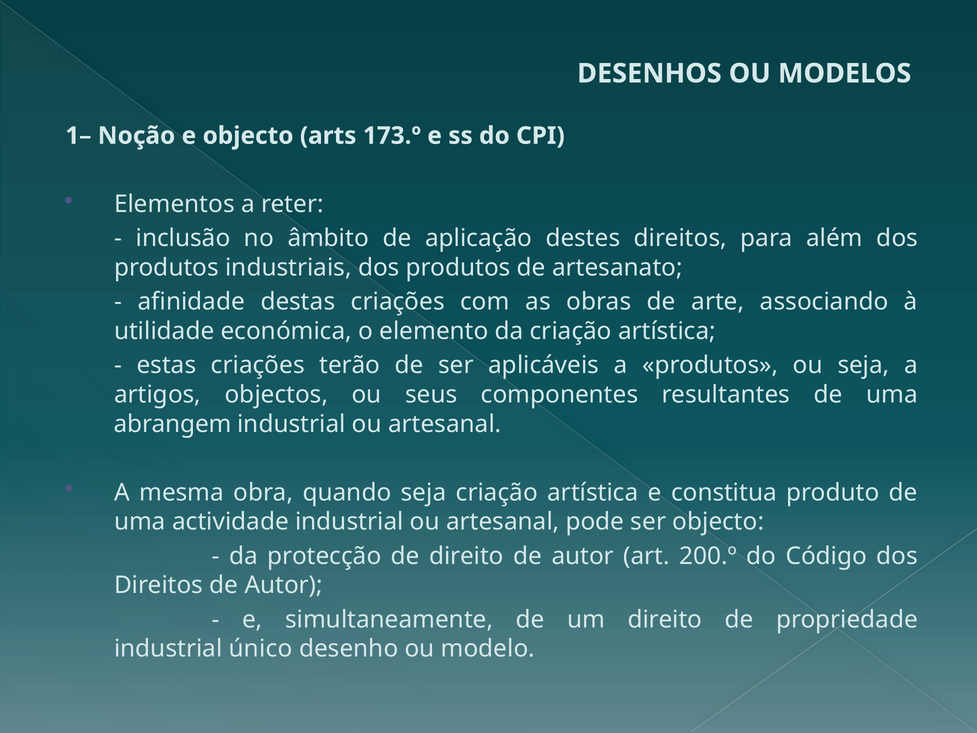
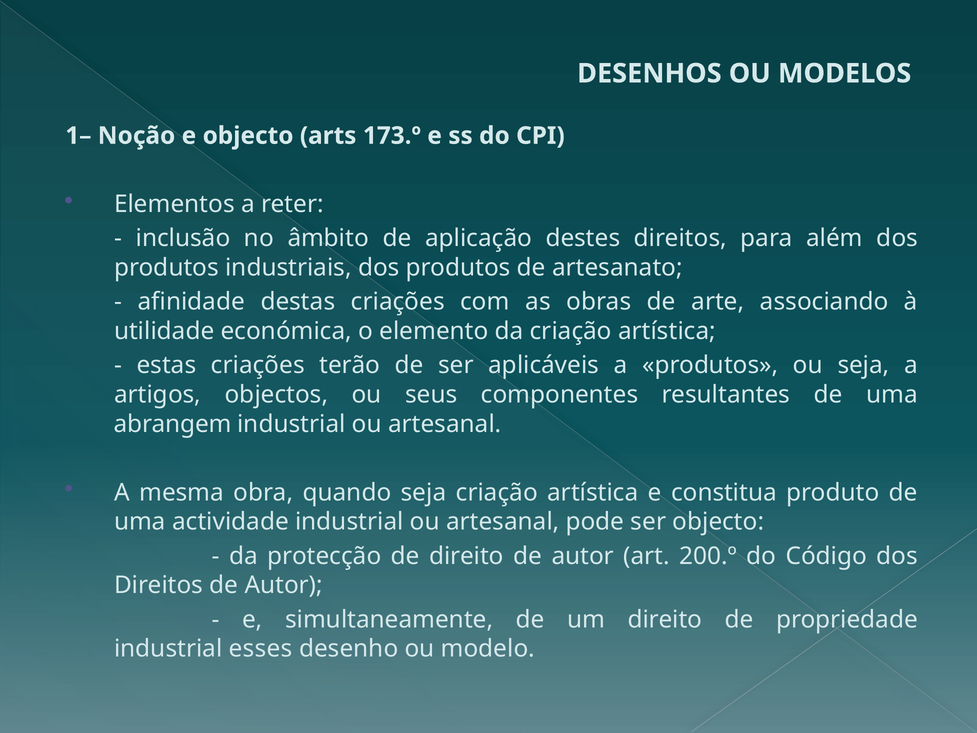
único: único -> esses
